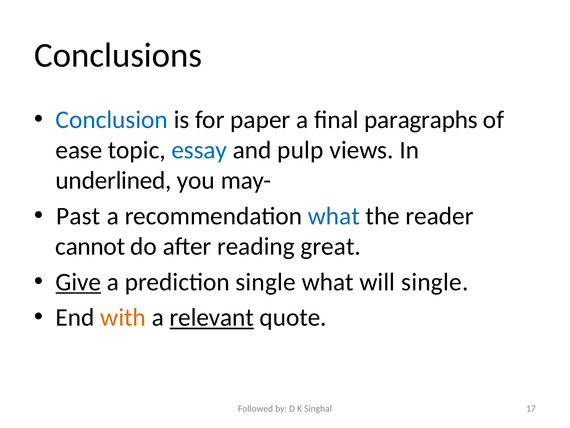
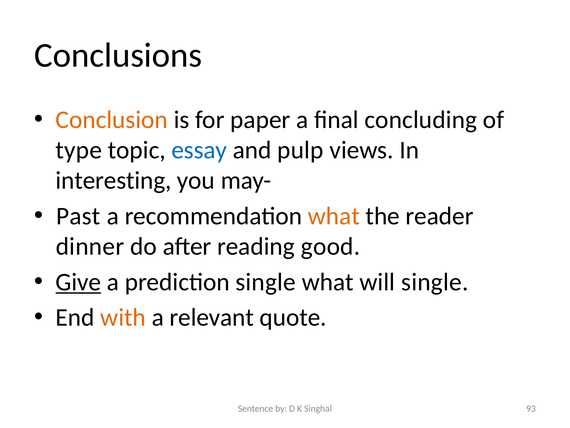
Conclusion colour: blue -> orange
paragraphs: paragraphs -> concluding
ease: ease -> type
underlined: underlined -> interesting
what at (334, 216) colour: blue -> orange
cannot: cannot -> dinner
great: great -> good
relevant underline: present -> none
Followed: Followed -> Sentence
17: 17 -> 93
